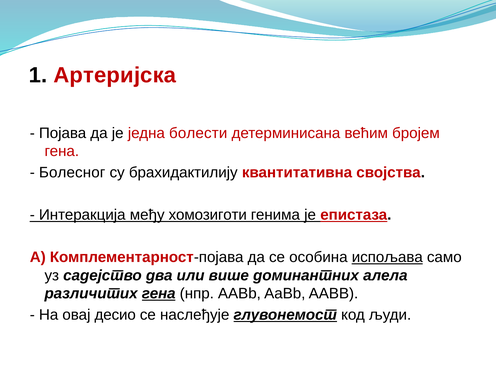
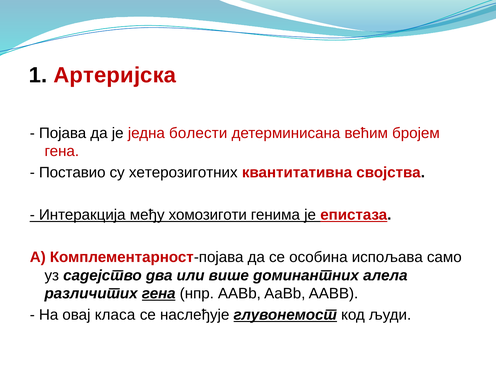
Болесног: Болесног -> Поставио
брахидактилију: брахидактилију -> хетерозиготних
испољава underline: present -> none
десио: десио -> класа
